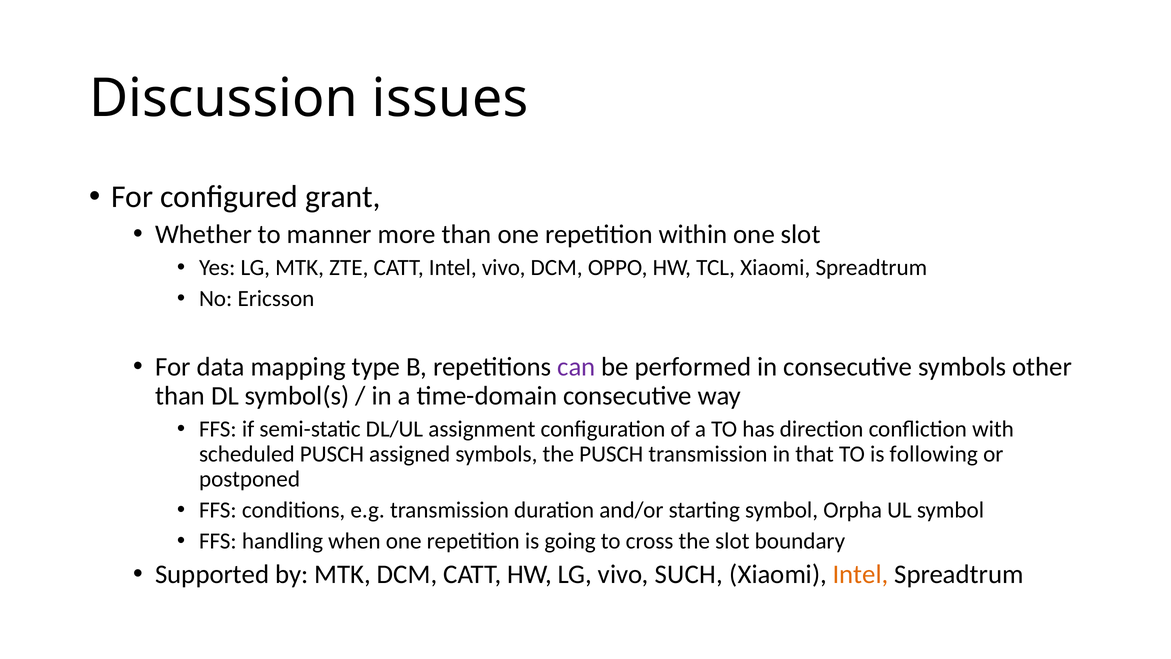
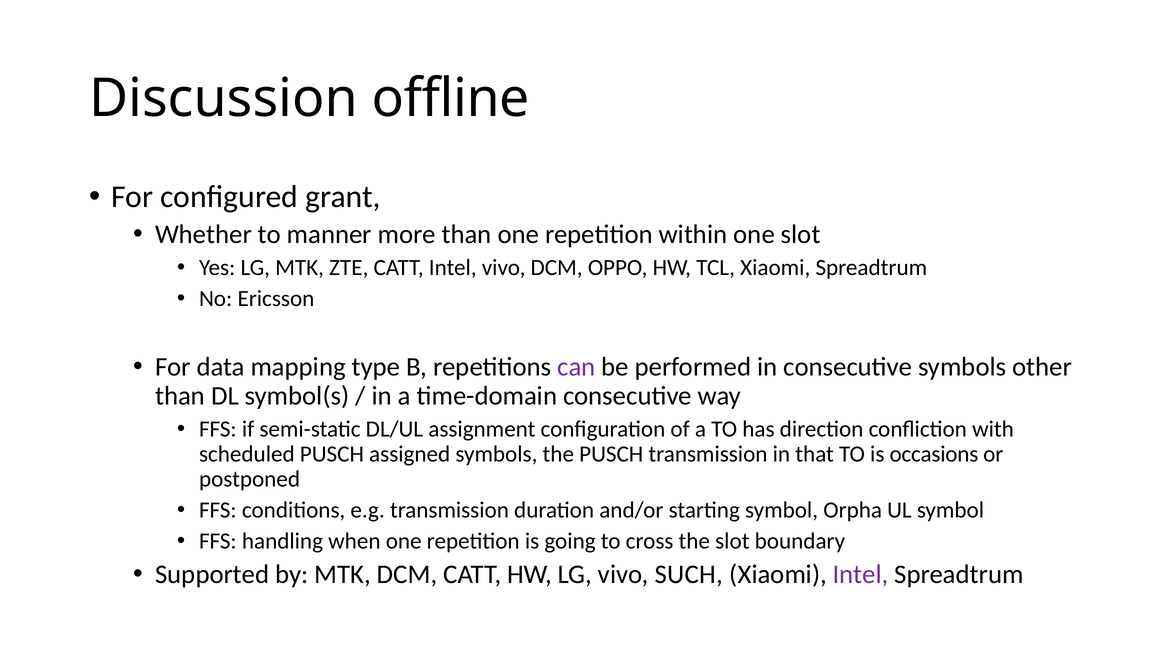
issues: issues -> offline
following: following -> occasions
Intel at (861, 574) colour: orange -> purple
